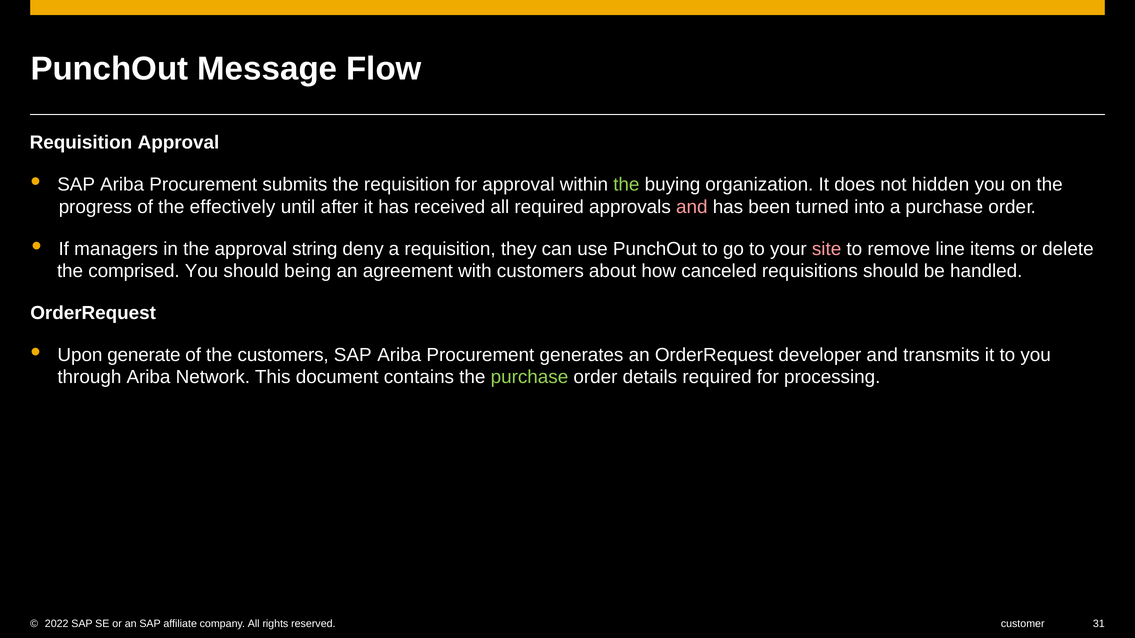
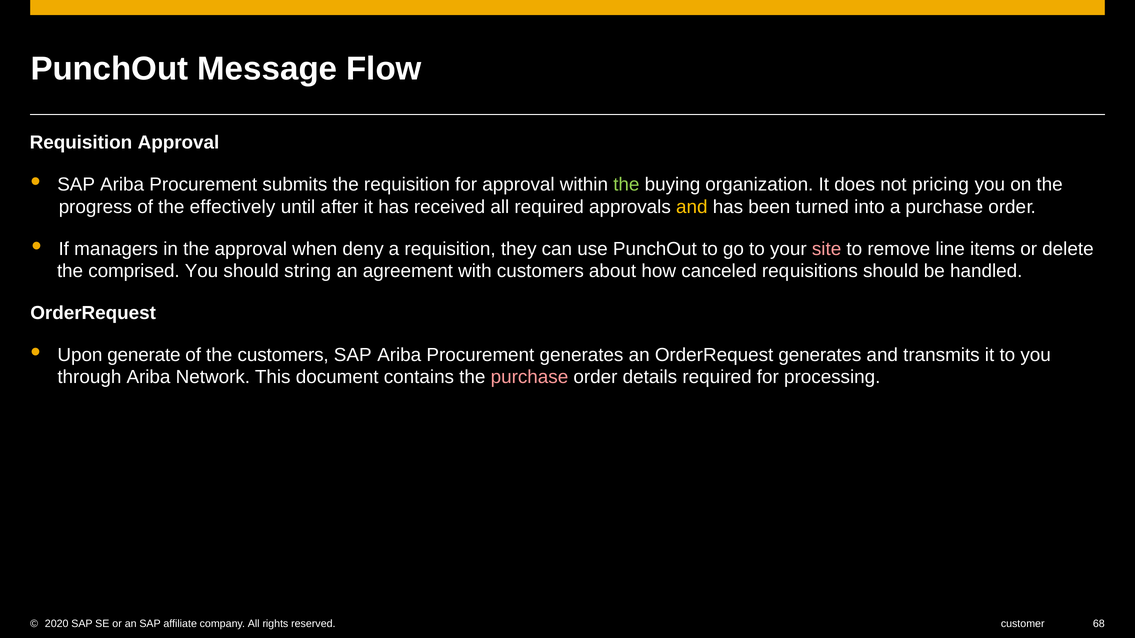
hidden: hidden -> pricing
and at (692, 207) colour: pink -> yellow
string: string -> when
being: being -> string
OrderRequest developer: developer -> generates
purchase at (529, 377) colour: light green -> pink
2022: 2022 -> 2020
31: 31 -> 68
